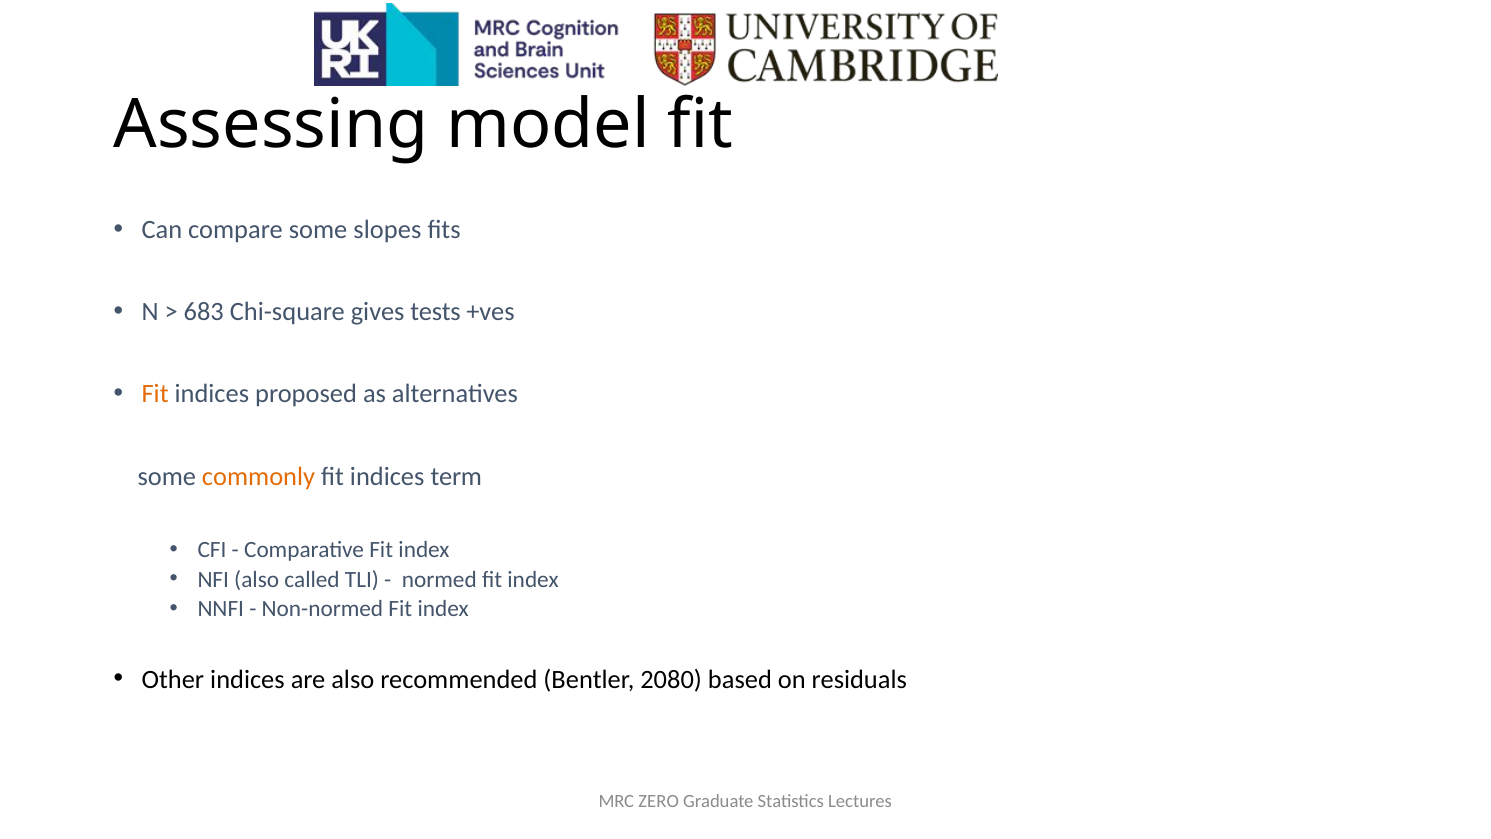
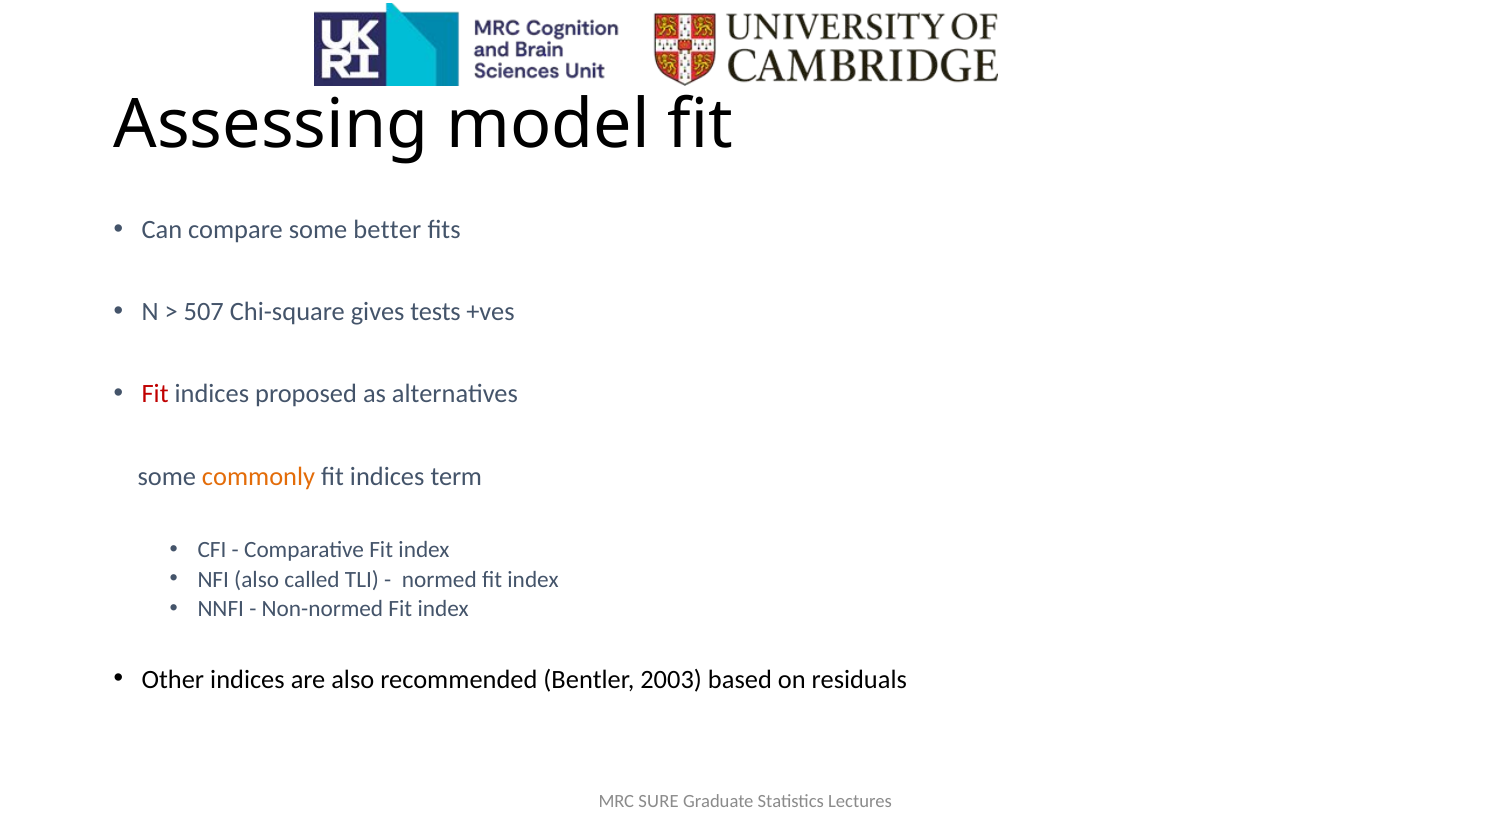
slopes: slopes -> better
683: 683 -> 507
Fit at (155, 394) colour: orange -> red
2080: 2080 -> 2003
ZERO: ZERO -> SURE
